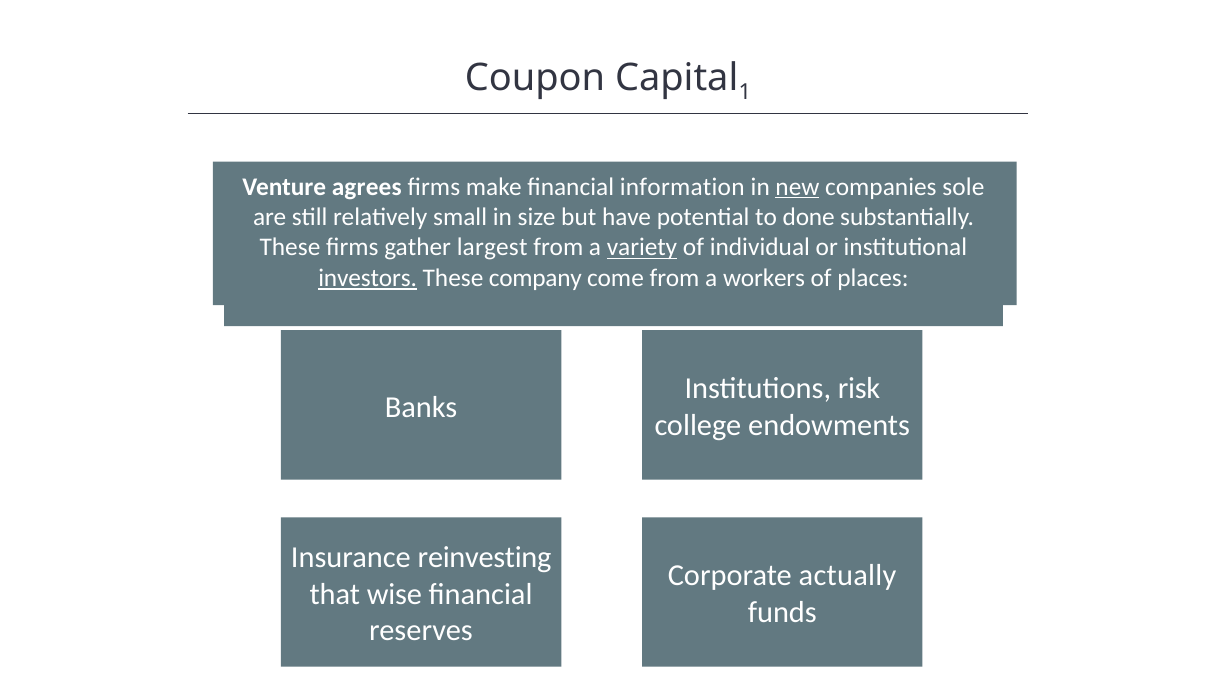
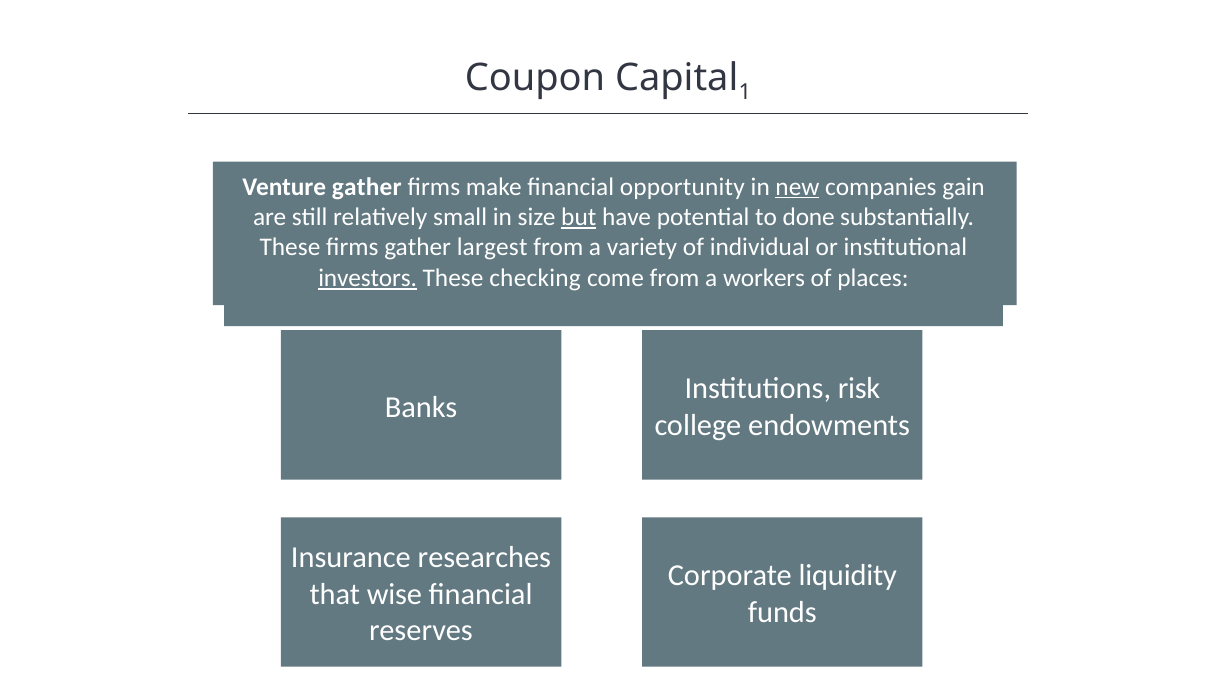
Venture agrees: agrees -> gather
information: information -> opportunity
sole: sole -> gain
but underline: none -> present
variety underline: present -> none
company: company -> checking
reinvesting: reinvesting -> researches
actually: actually -> liquidity
